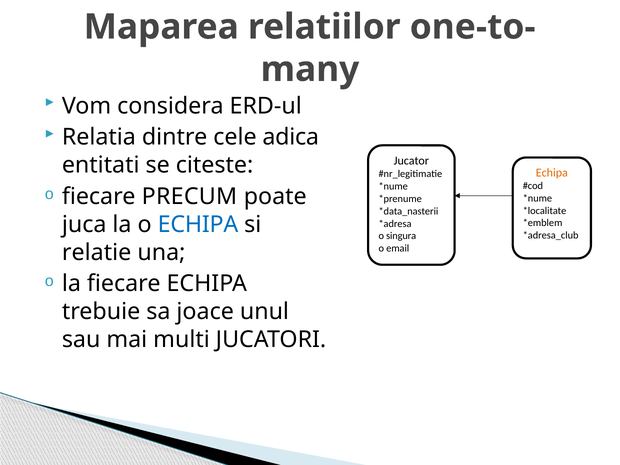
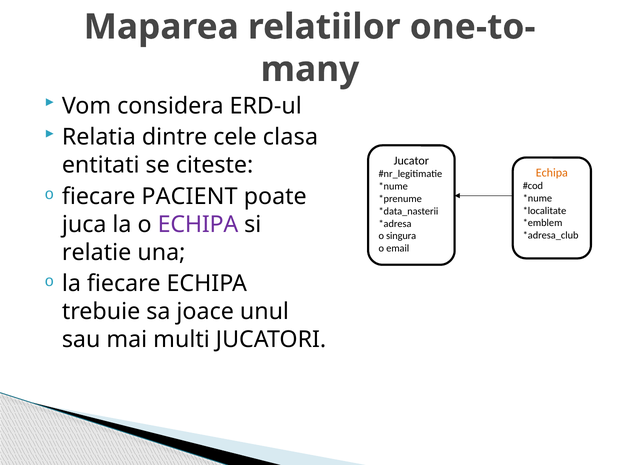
adica: adica -> clasa
PRECUM: PRECUM -> PACIENT
ECHIPA at (198, 224) colour: blue -> purple
